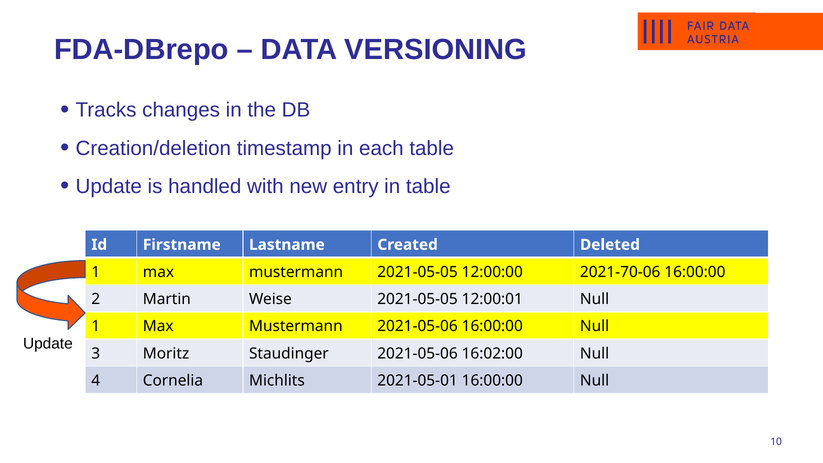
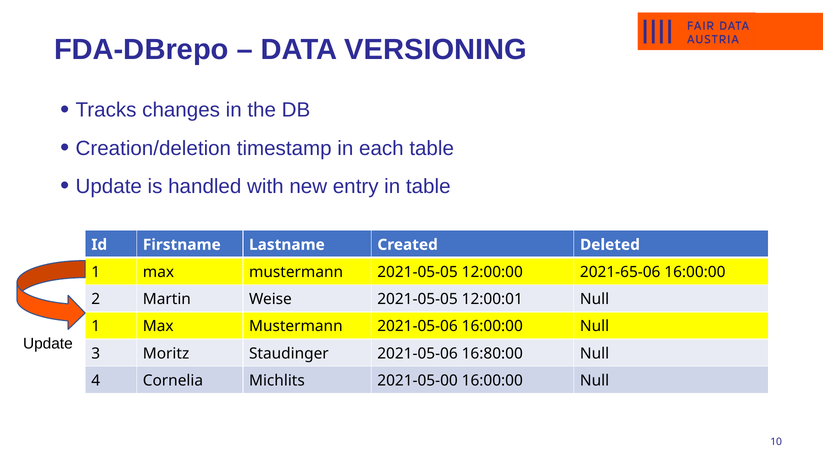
2021-70-06: 2021-70-06 -> 2021-65-06
16:02:00: 16:02:00 -> 16:80:00
2021-05-01: 2021-05-01 -> 2021-05-00
